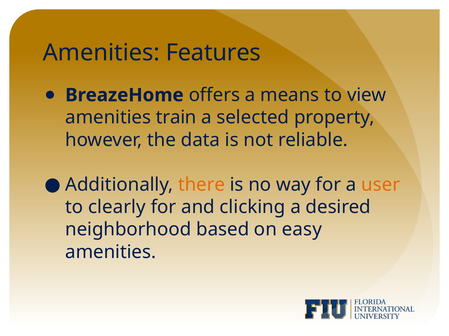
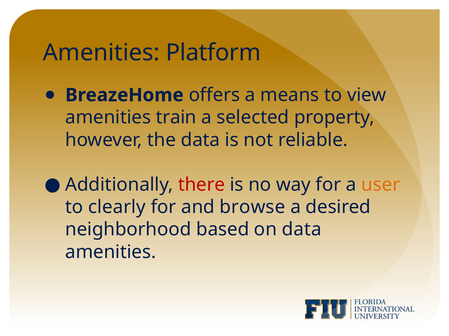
Features: Features -> Platform
there colour: orange -> red
clicking: clicking -> browse
on easy: easy -> data
